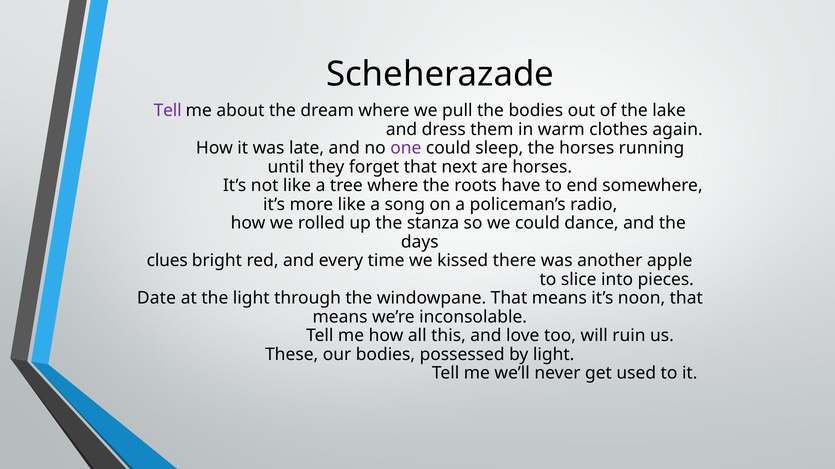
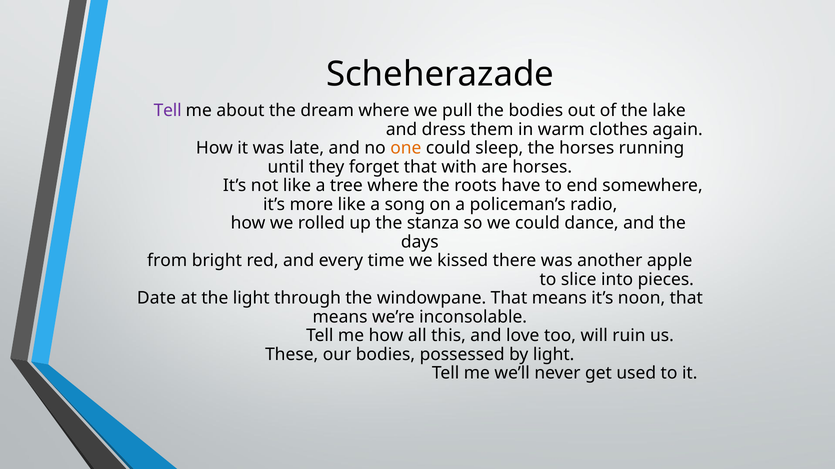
one colour: purple -> orange
next: next -> with
clues: clues -> from
